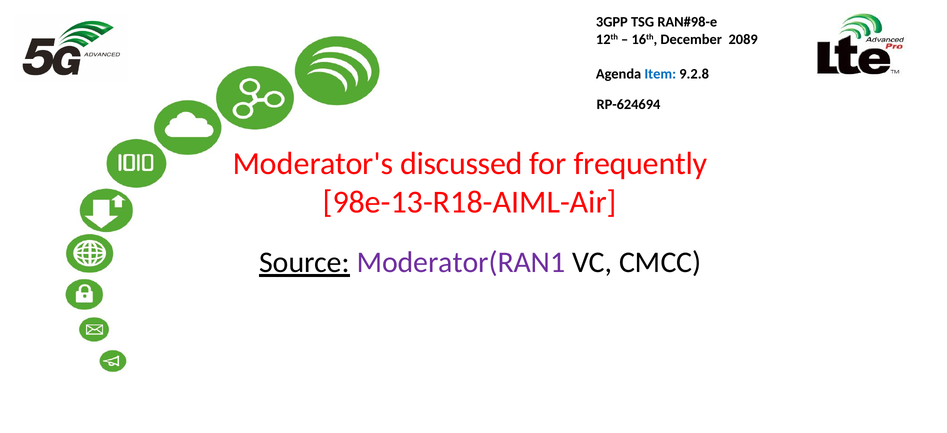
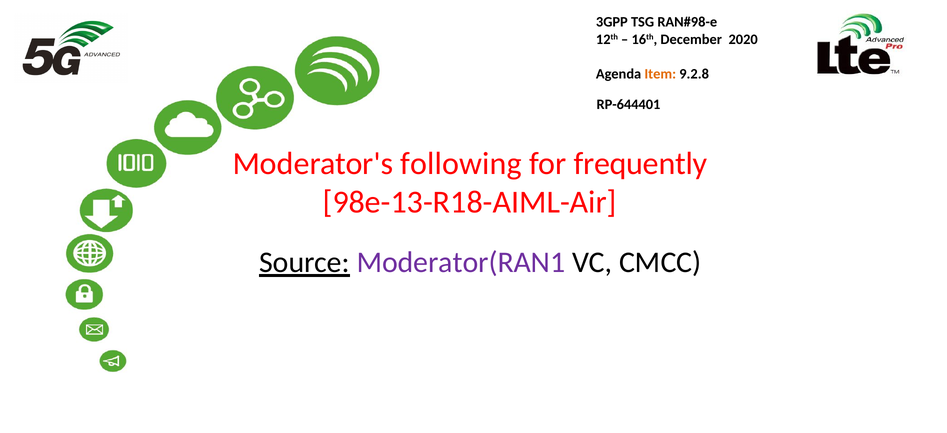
2089: 2089 -> 2020
Item colour: blue -> orange
RP-624694: RP-624694 -> RP-644401
discussed: discussed -> following
